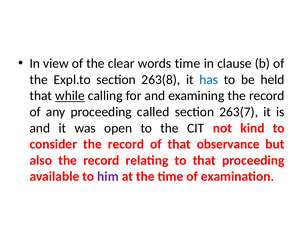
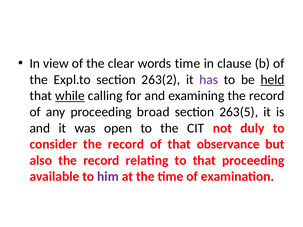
263(8: 263(8 -> 263(2
has colour: blue -> purple
held underline: none -> present
called: called -> broad
263(7: 263(7 -> 263(5
kind: kind -> duly
